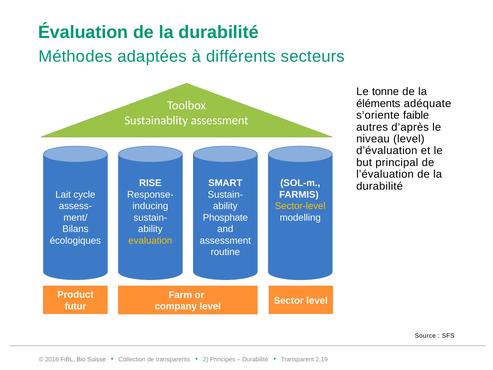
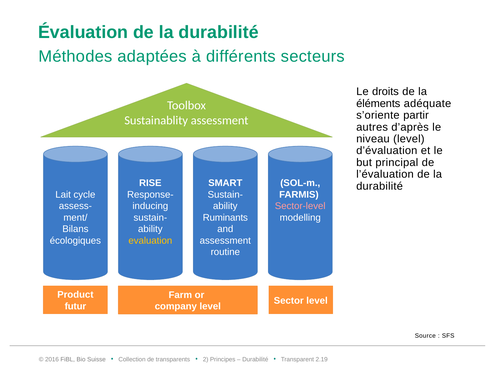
tonne: tonne -> droits
faible: faible -> partir
Sector-level colour: yellow -> pink
Phosphate: Phosphate -> Ruminants
